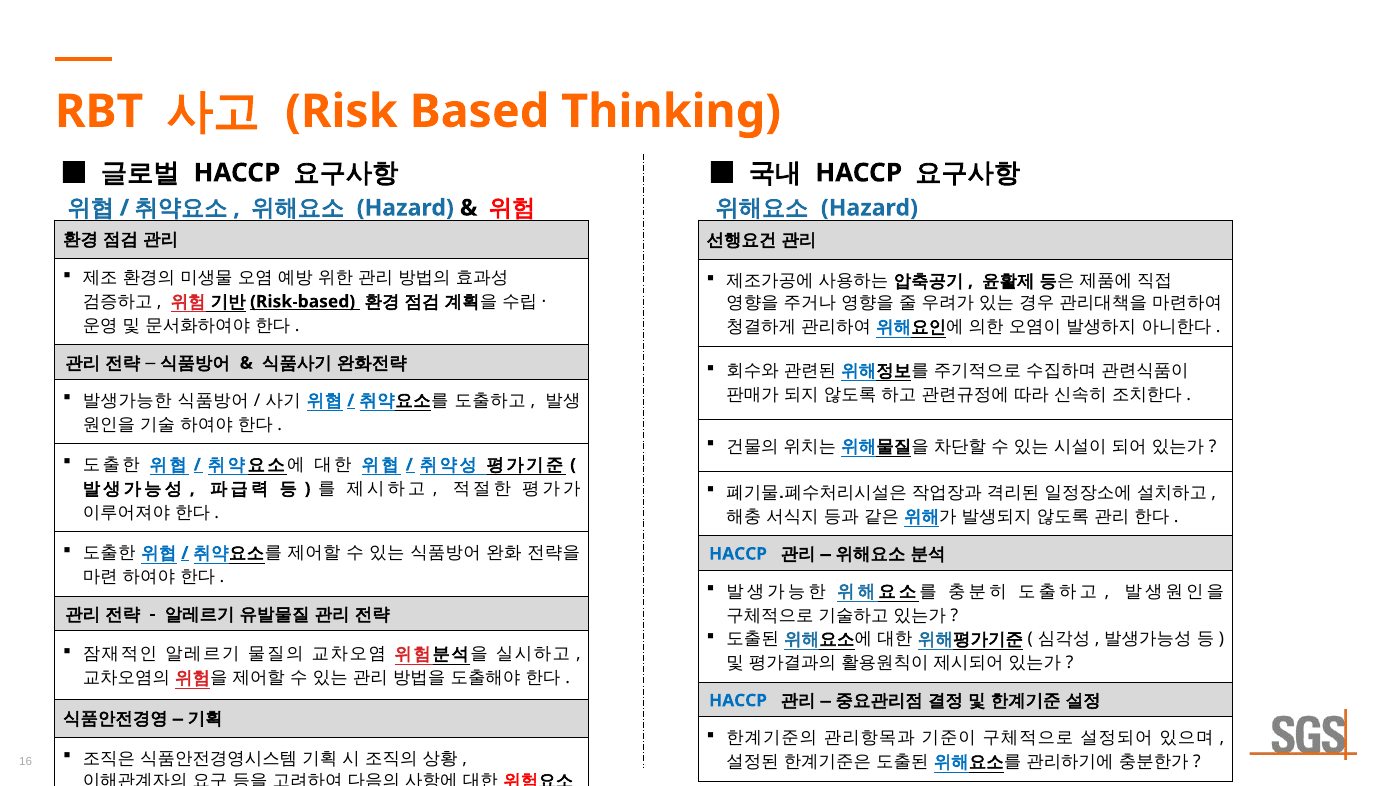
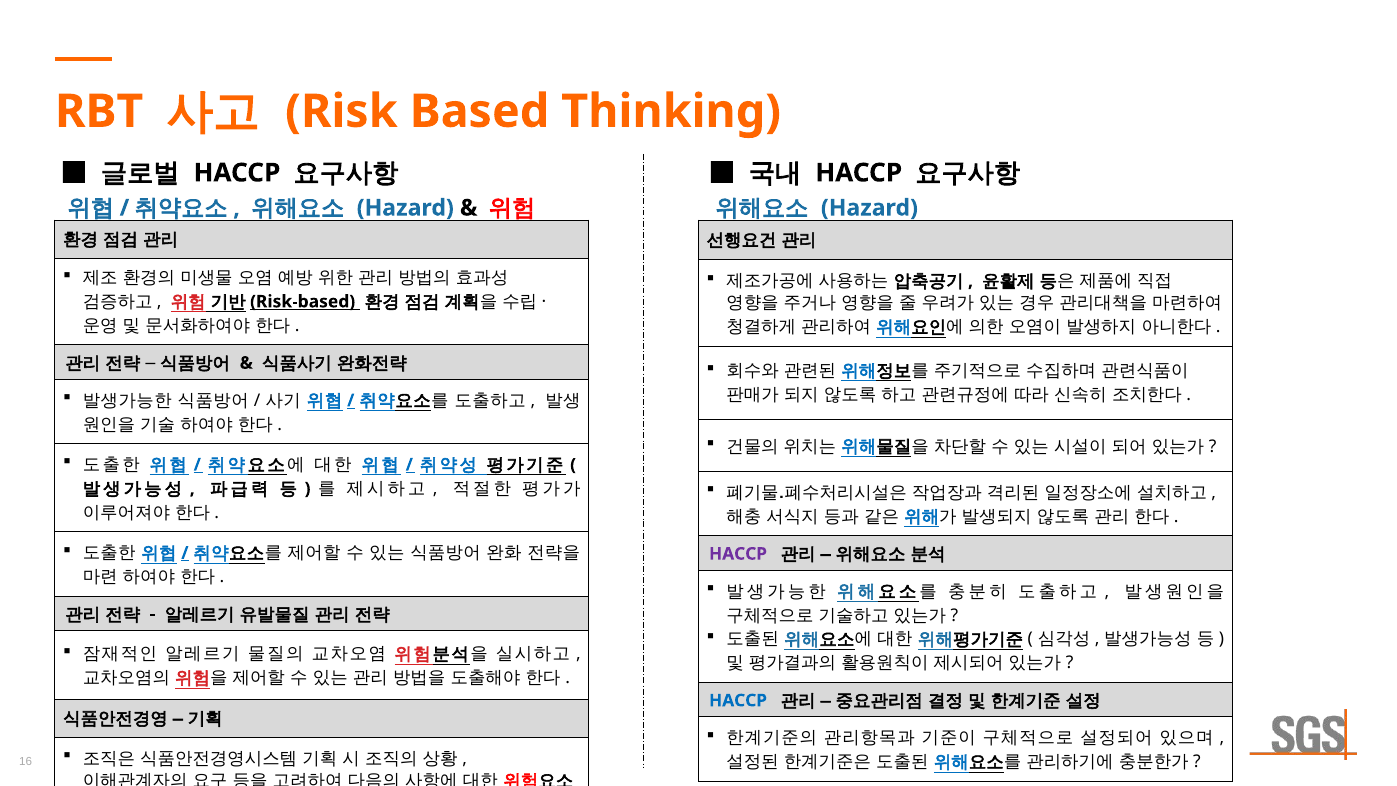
HACCP at (738, 554) colour: blue -> purple
